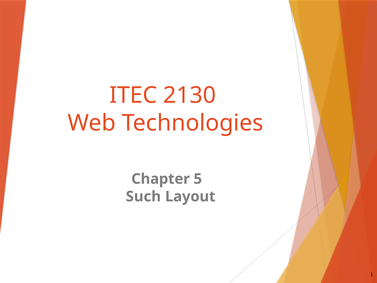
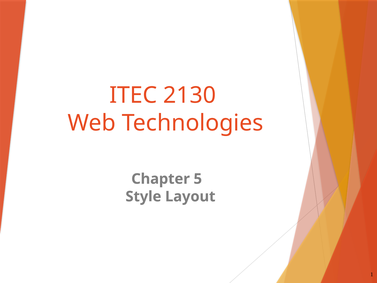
Such: Such -> Style
